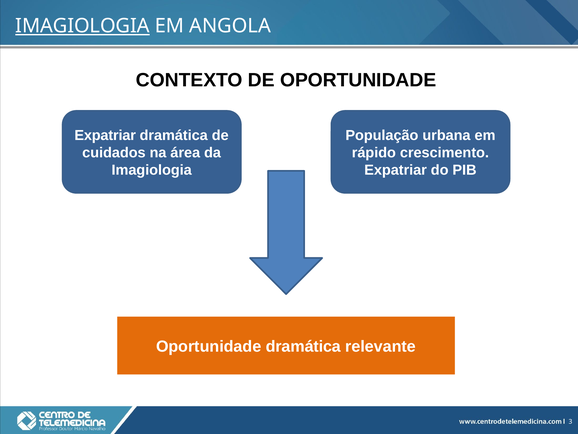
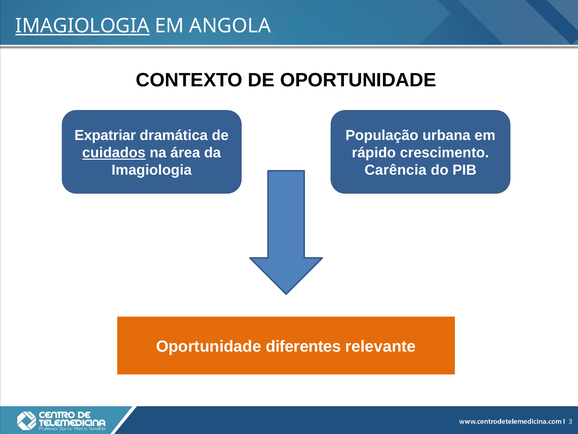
cuidados underline: none -> present
Expatriar at (396, 170): Expatriar -> Carência
Oportunidade dramática: dramática -> diferentes
